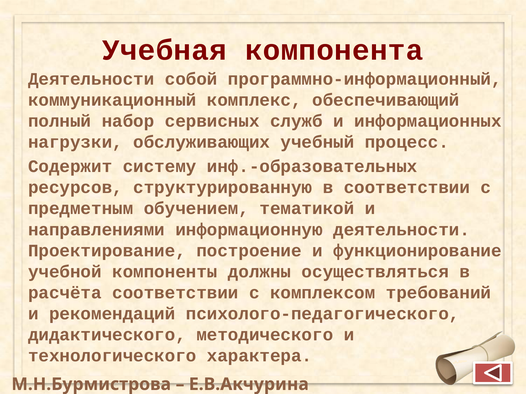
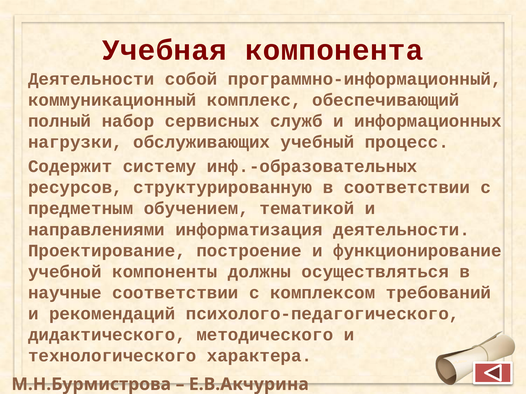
информационную: информационную -> информатизация
расчёта: расчёта -> научные
